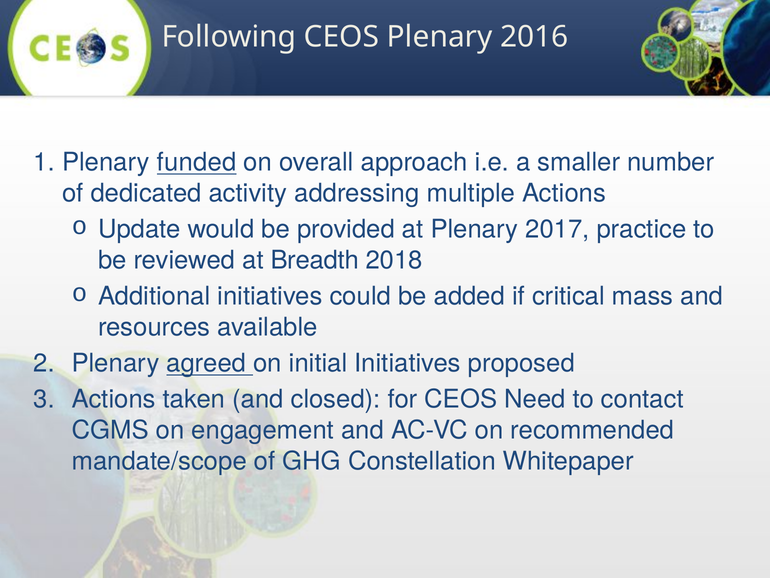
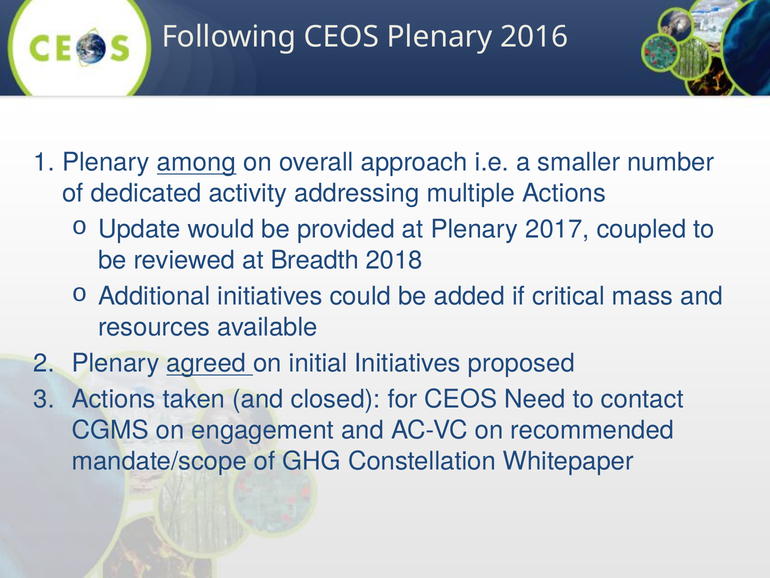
funded: funded -> among
practice: practice -> coupled
